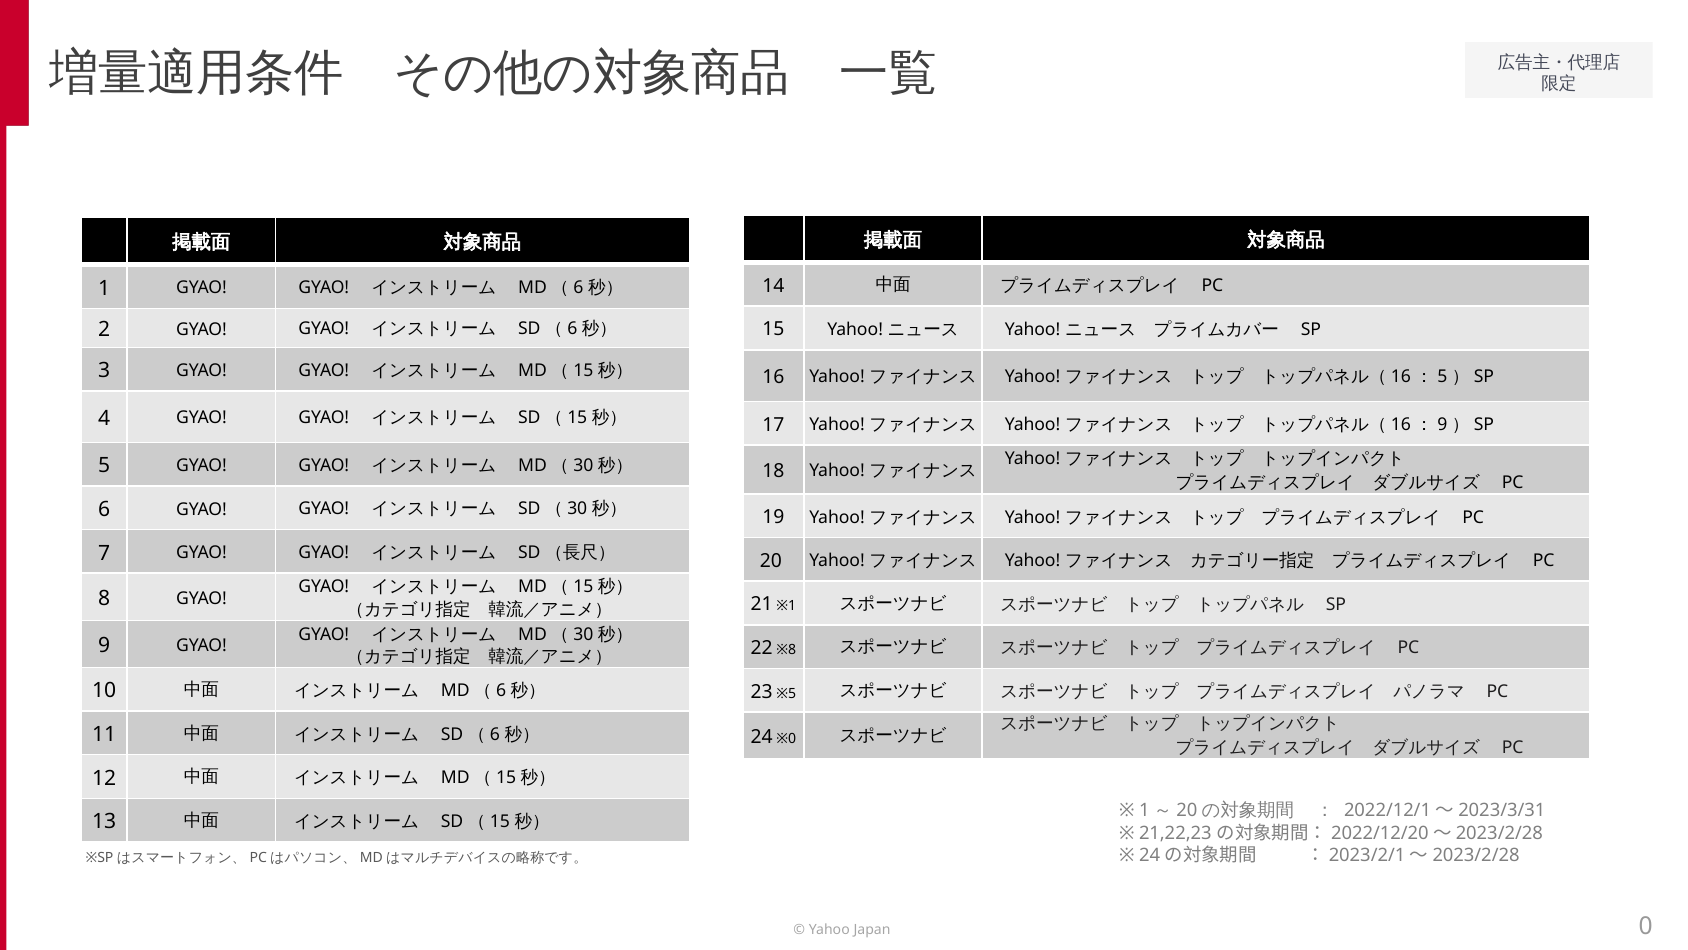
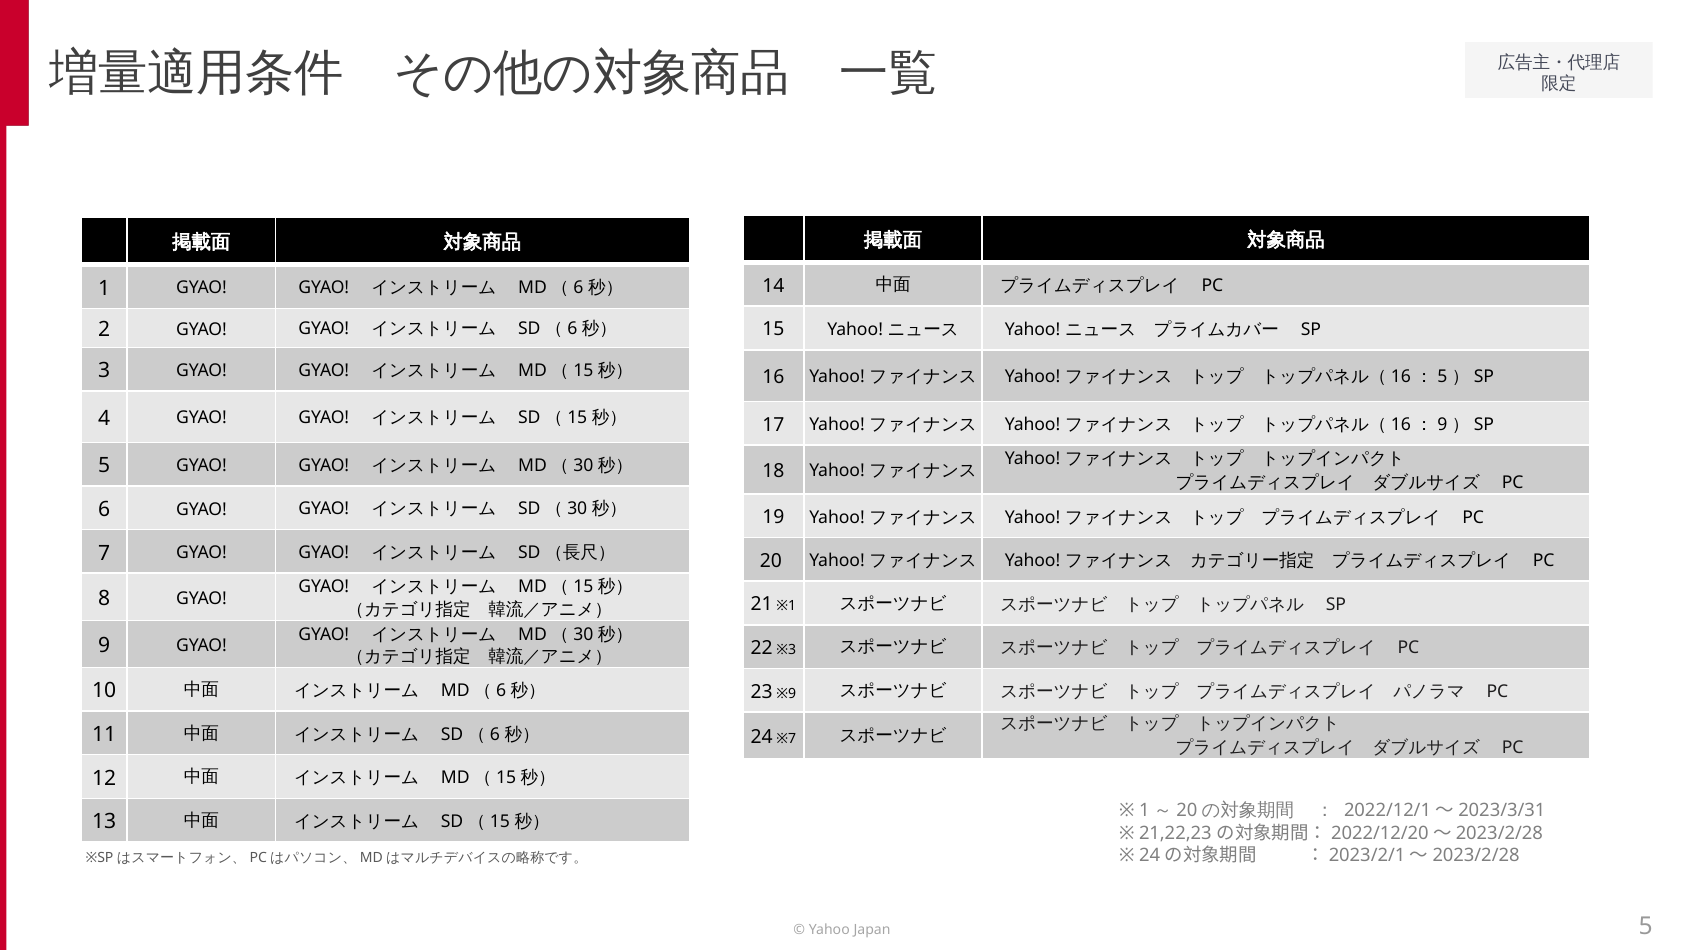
※8: ※8 -> ※3
※5: ※5 -> ※9
※0: ※0 -> ※7
0 at (1646, 926): 0 -> 5
